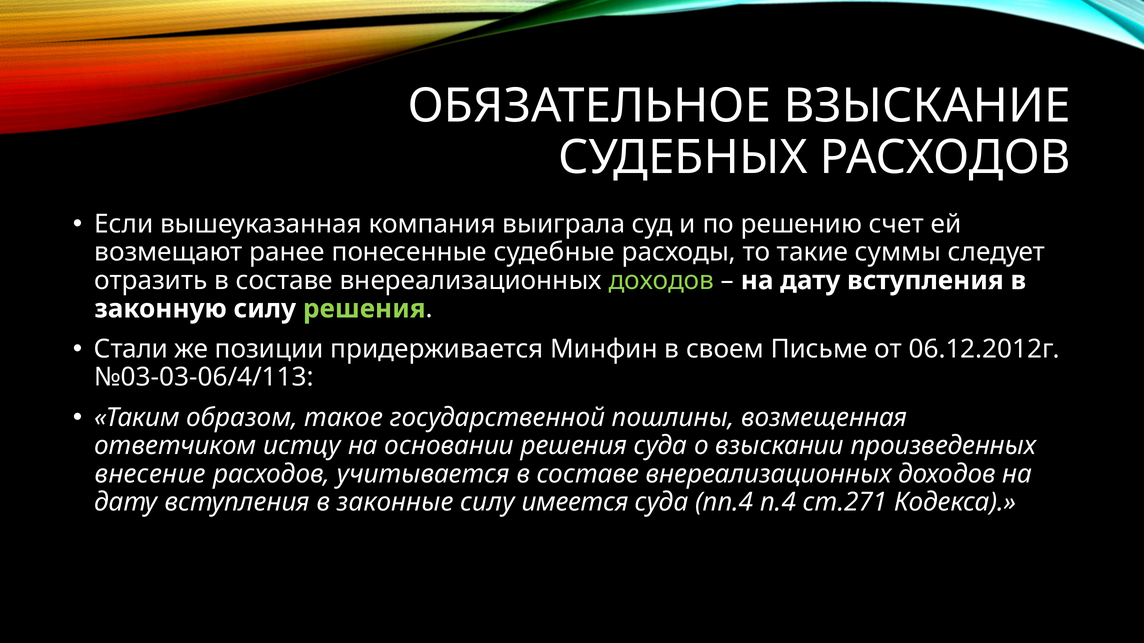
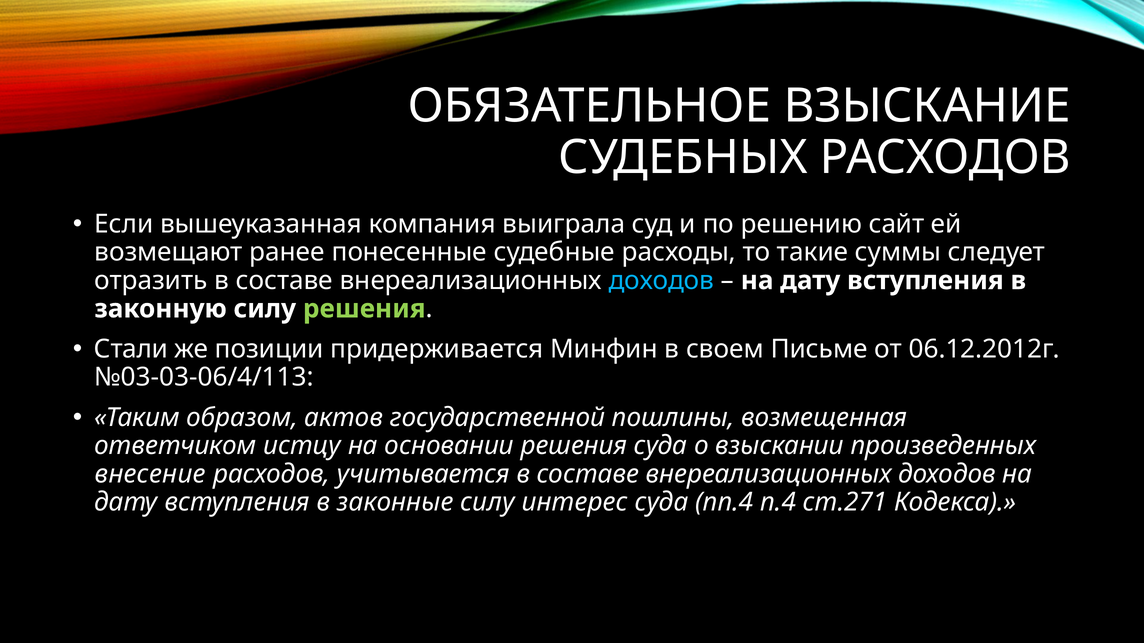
счет: счет -> сайт
доходов at (661, 281) colour: light green -> light blue
такое: такое -> актов
имеется: имеется -> интерес
